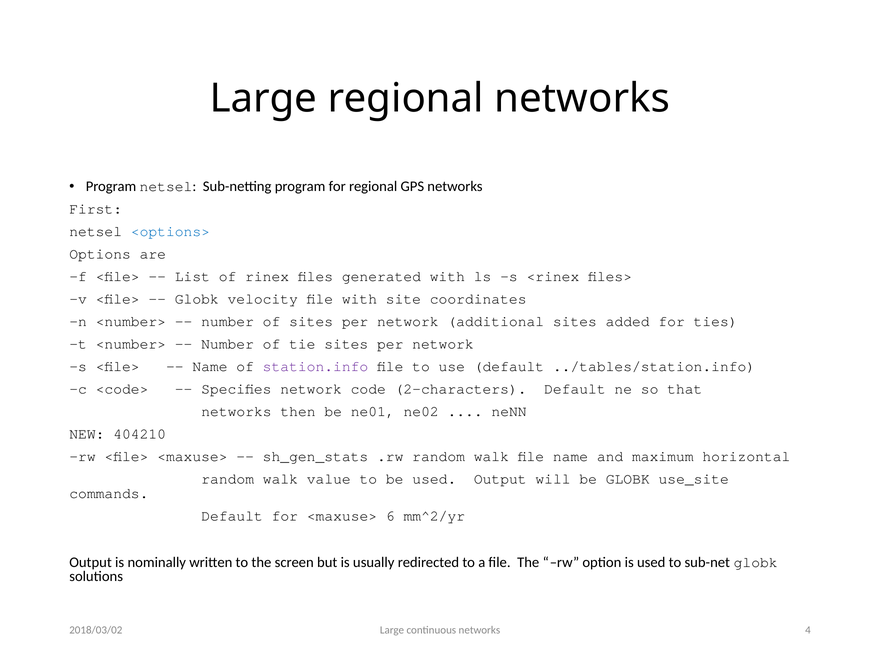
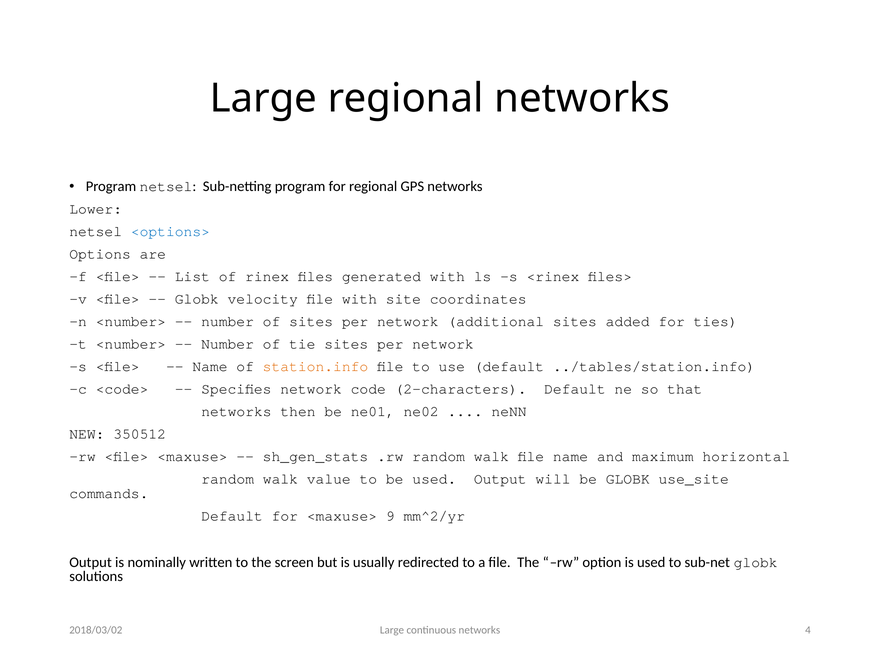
First: First -> Lower
station.info colour: purple -> orange
404210: 404210 -> 350512
6: 6 -> 9
